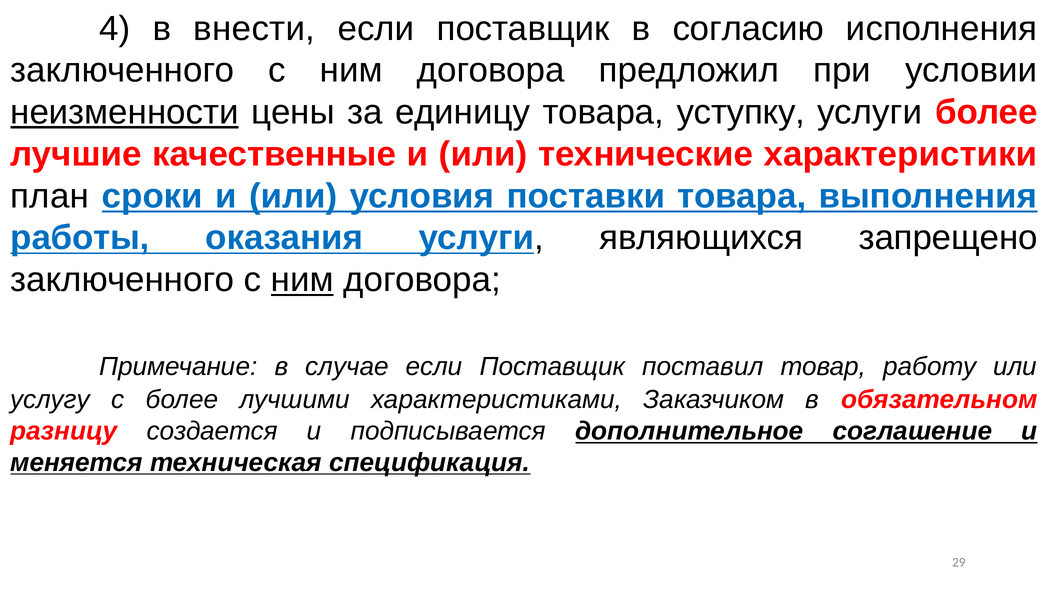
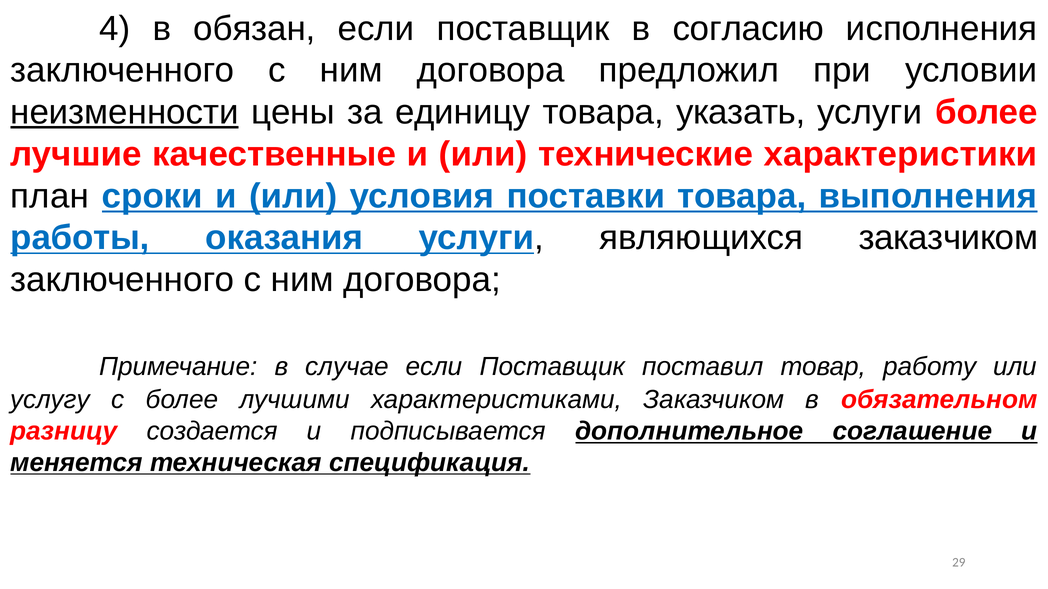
внести: внести -> обязан
уступку: уступку -> указать
являющихся запрещено: запрещено -> заказчиком
ним at (302, 280) underline: present -> none
